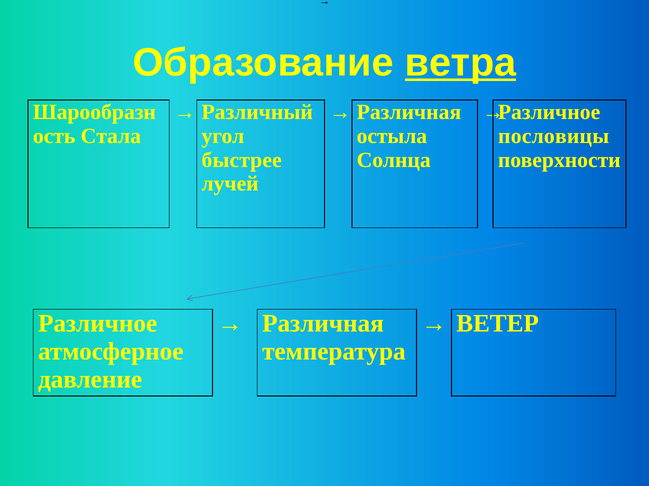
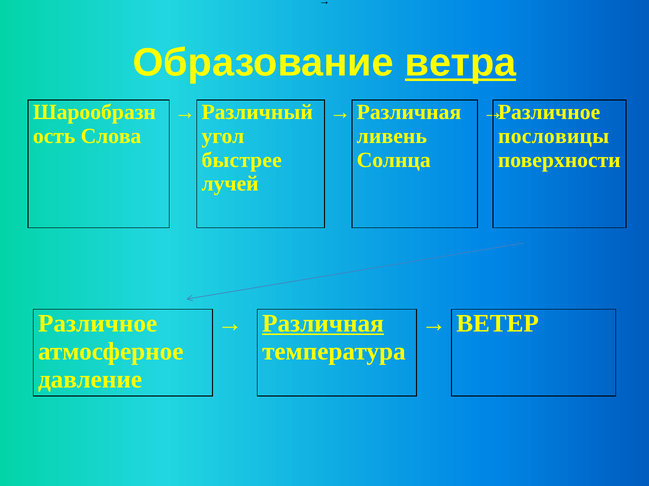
Стала: Стала -> Слова
остыла: остыла -> ливень
Различная at (323, 324) underline: none -> present
